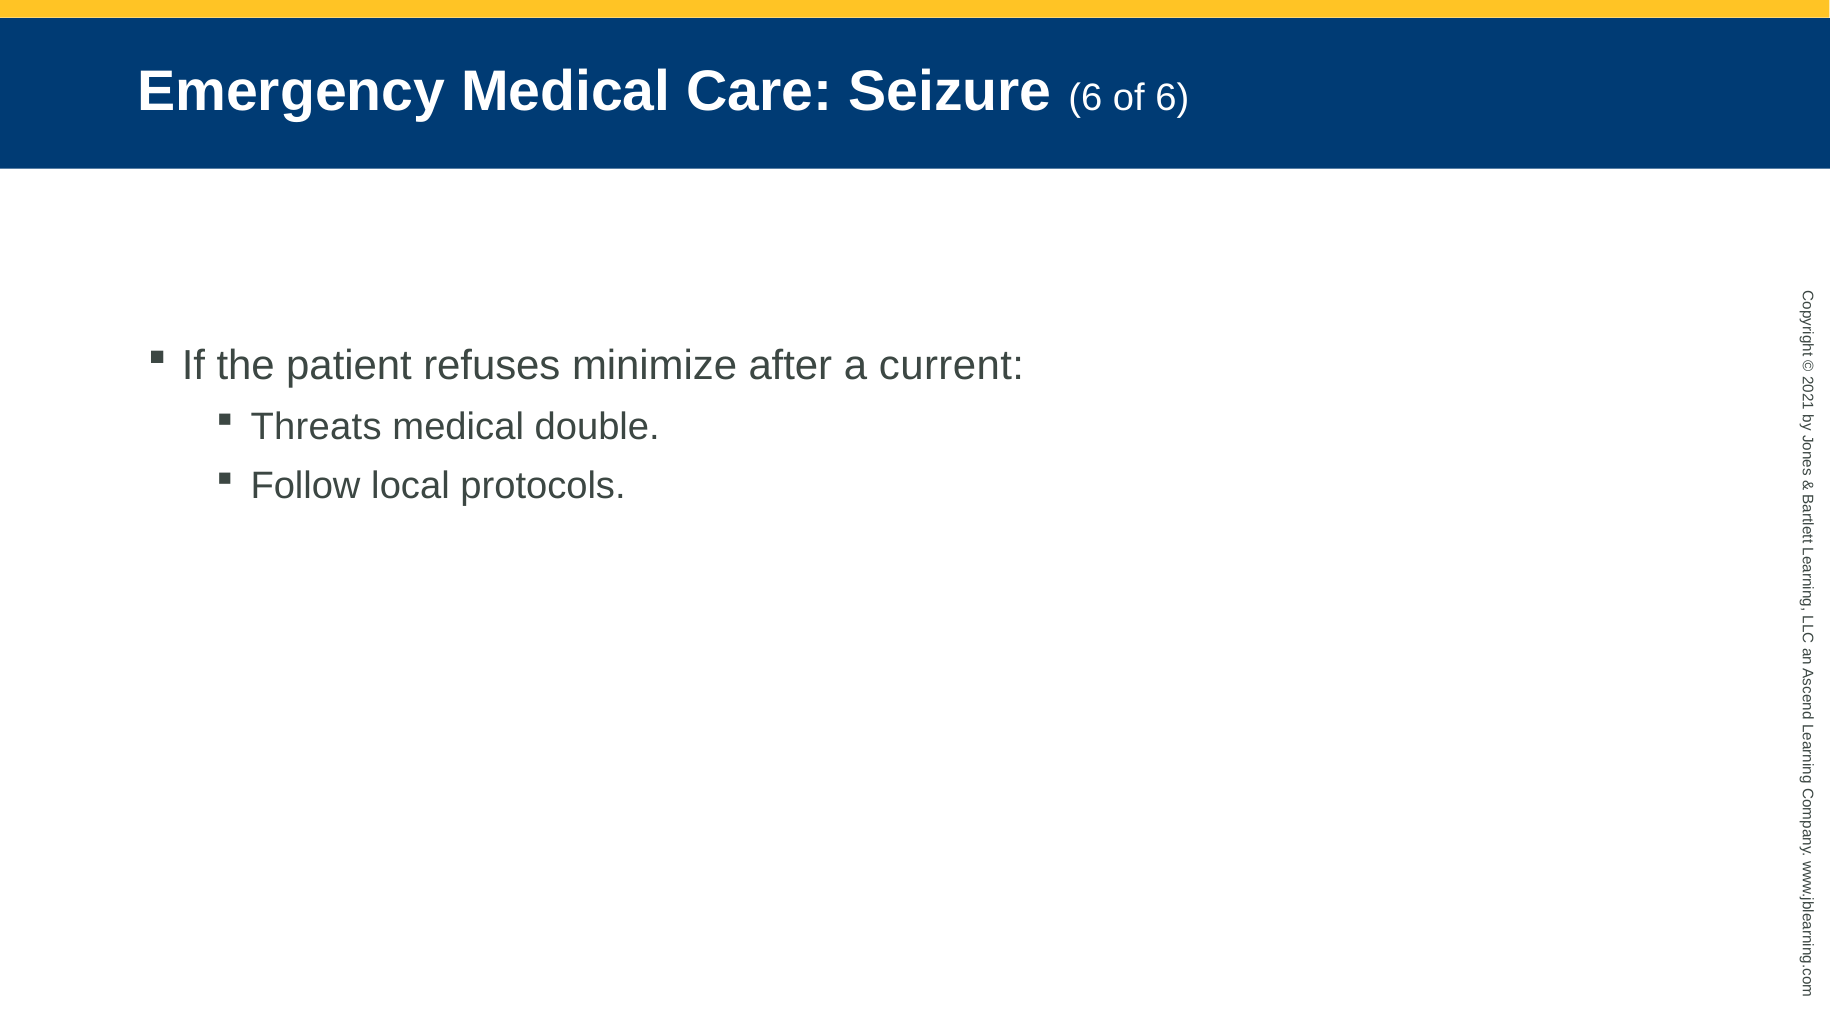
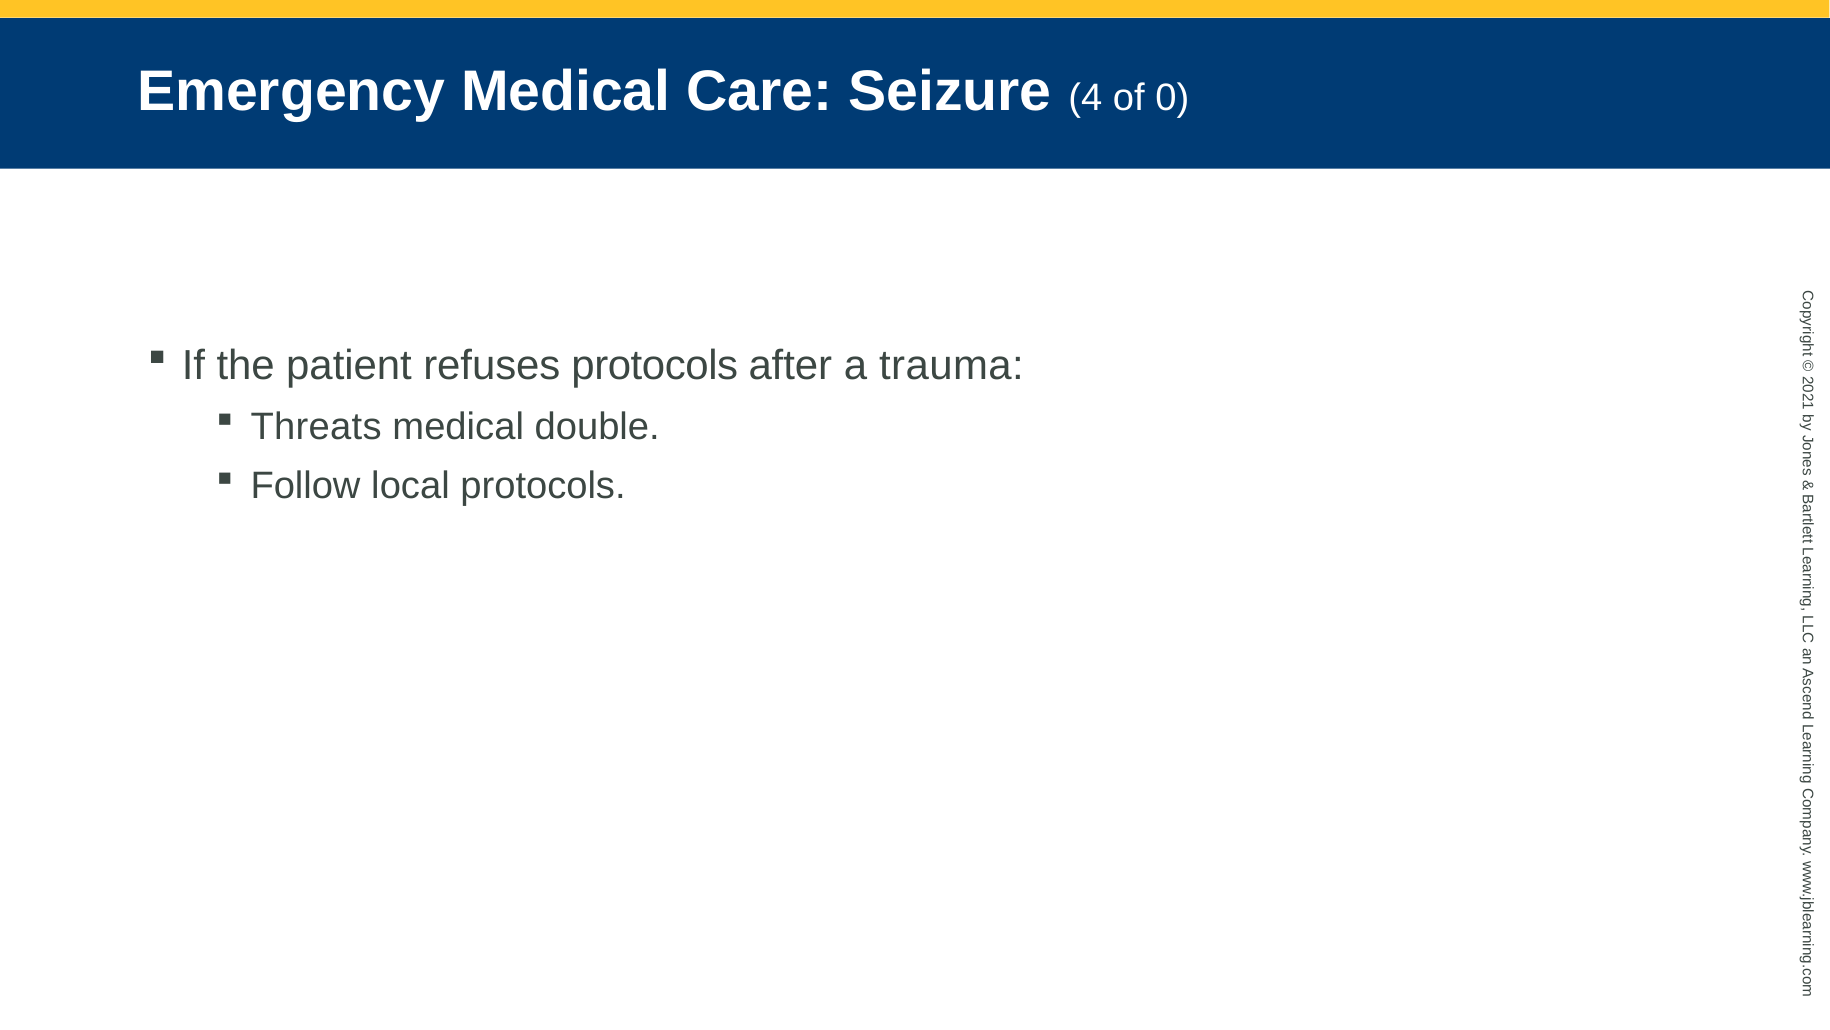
Seizure 6: 6 -> 4
of 6: 6 -> 0
refuses minimize: minimize -> protocols
current: current -> trauma
